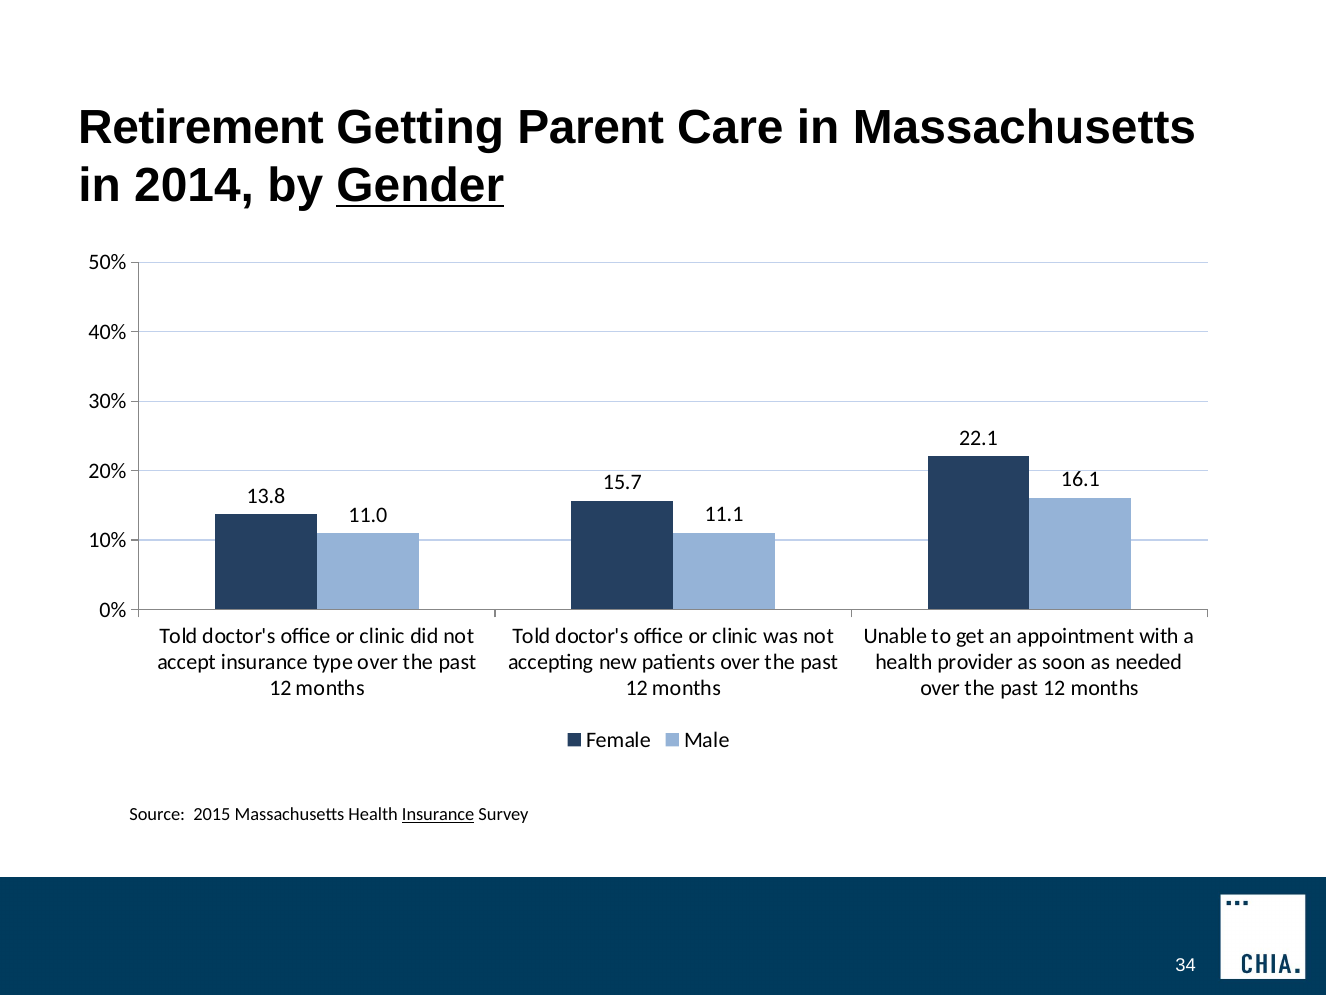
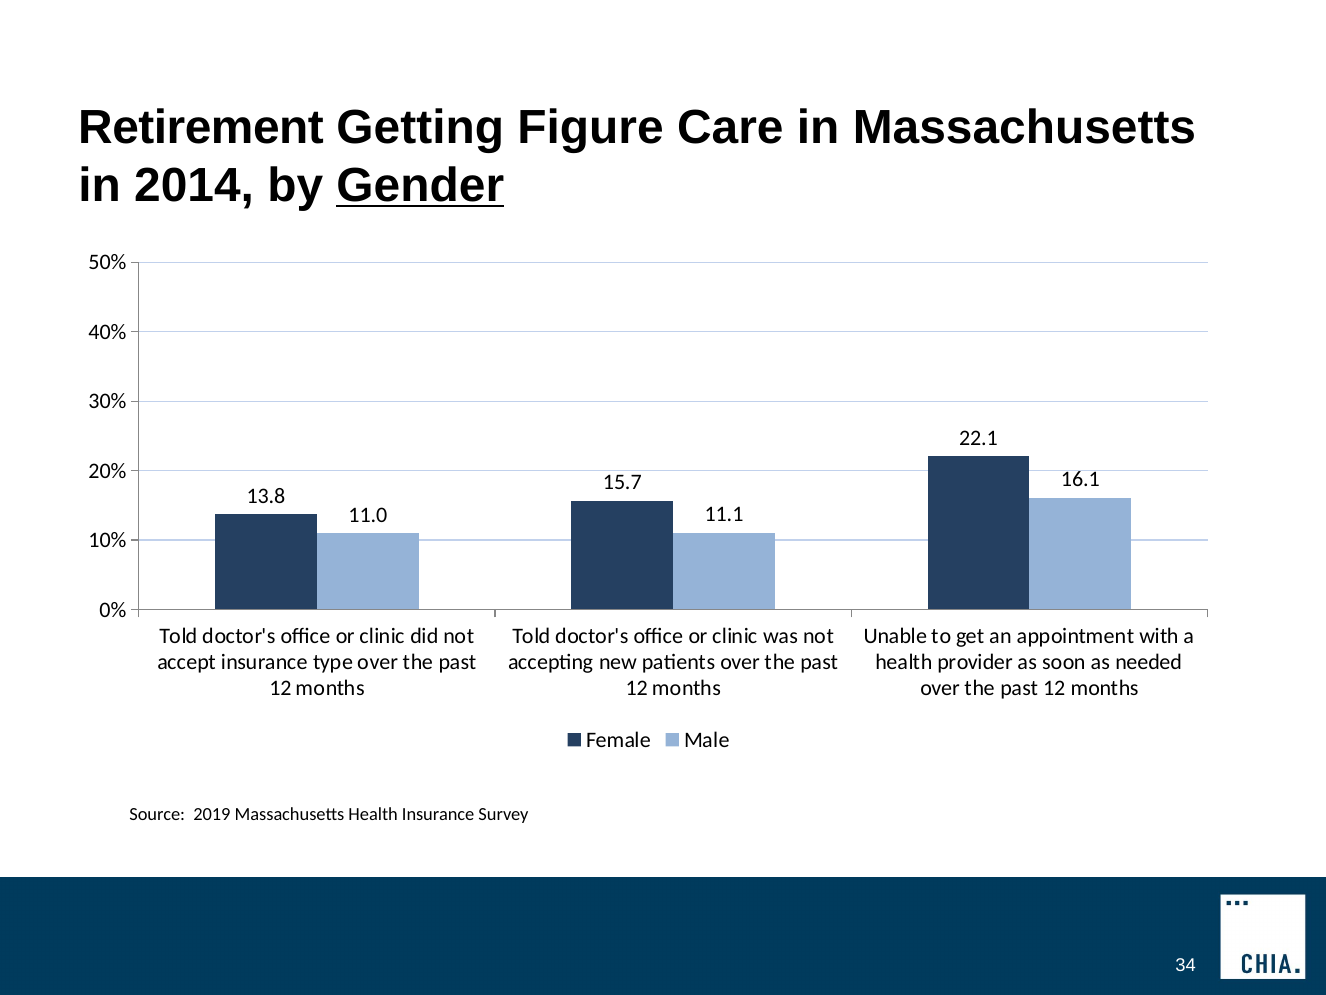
Parent: Parent -> Figure
2015: 2015 -> 2019
Insurance at (438, 814) underline: present -> none
